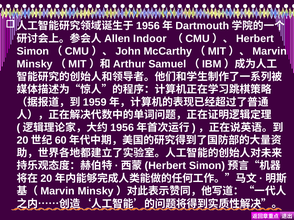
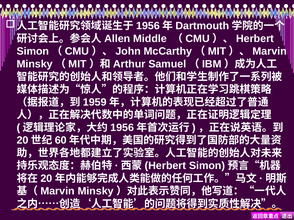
Indoor: Indoor -> Middle
